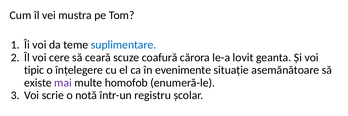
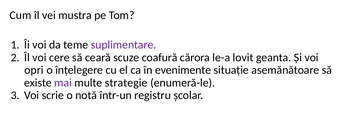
suplimentare colour: blue -> purple
tipic: tipic -> opri
homofob: homofob -> strategie
